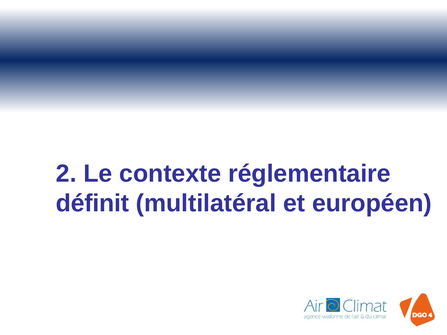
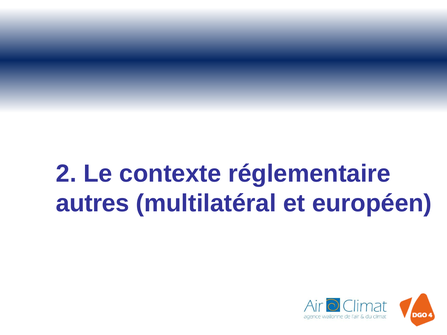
définit: définit -> autres
